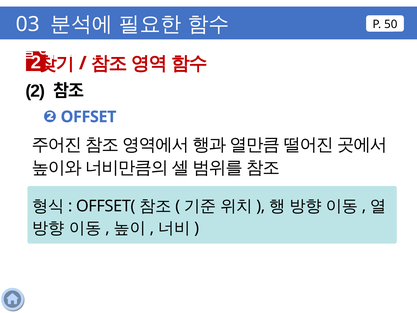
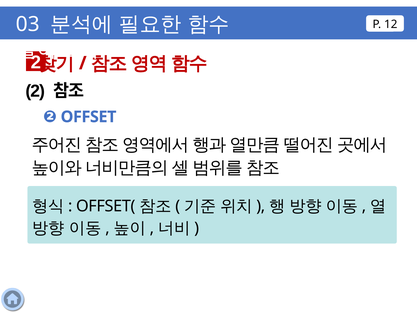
50: 50 -> 12
